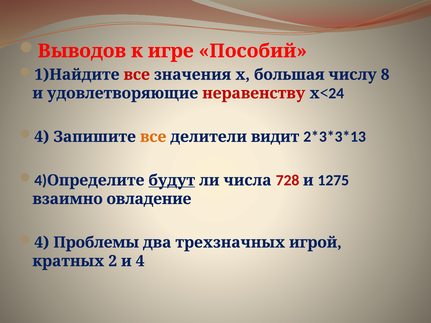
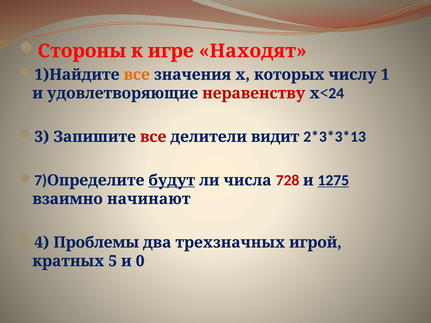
Выводов: Выводов -> Стороны
Пособий: Пособий -> Находят
все at (137, 75) colour: red -> orange
большая: большая -> которых
8: 8 -> 1
4 at (42, 137): 4 -> 3
все at (153, 137) colour: orange -> red
4 at (41, 180): 4 -> 7
1275 underline: none -> present
овладение: овладение -> начинают
2: 2 -> 5
и 4: 4 -> 0
